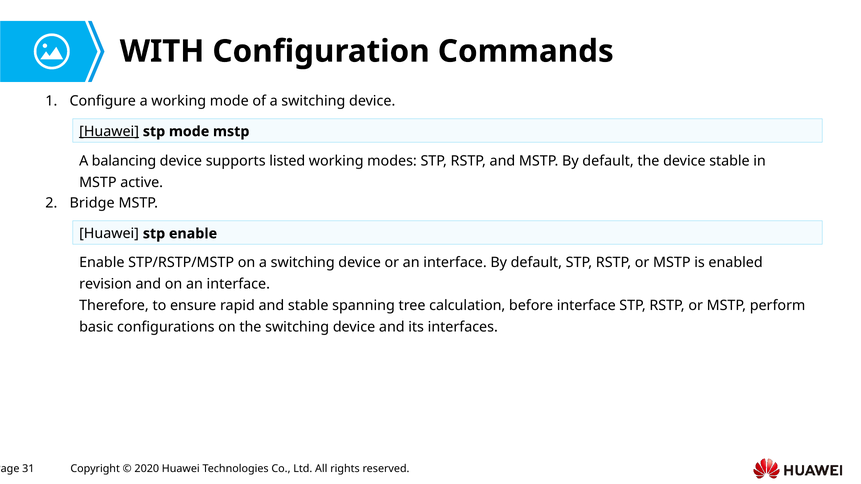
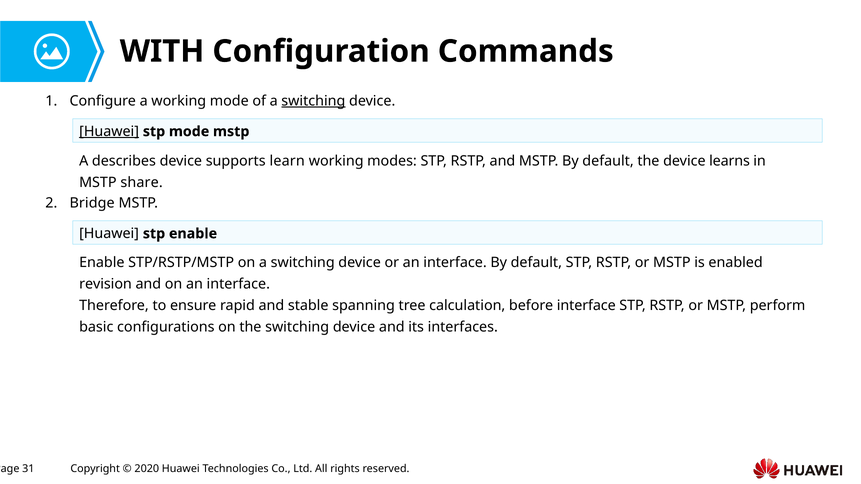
switching at (313, 101) underline: none -> present
balancing: balancing -> describes
listed: listed -> learn
device stable: stable -> learns
active: active -> share
